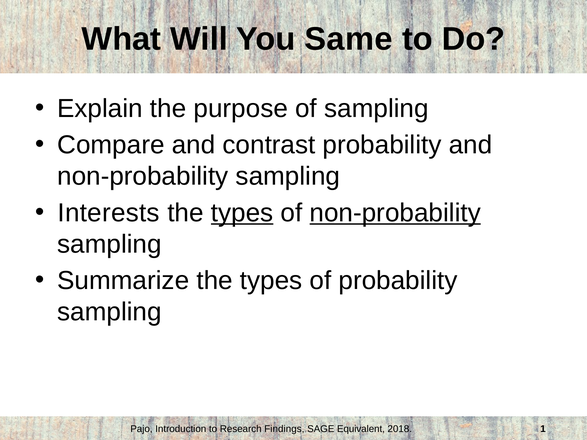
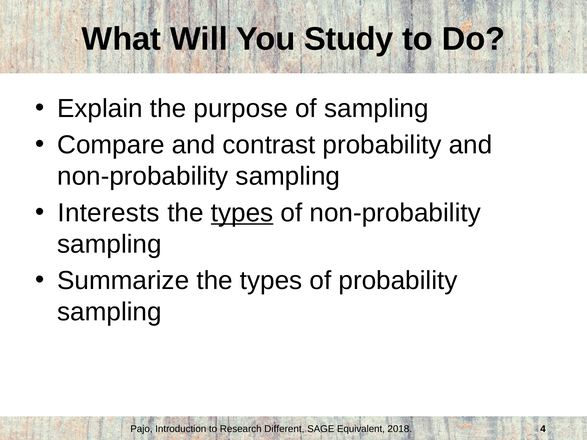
Same: Same -> Study
non-probability at (395, 213) underline: present -> none
Findings: Findings -> Different
1: 1 -> 4
